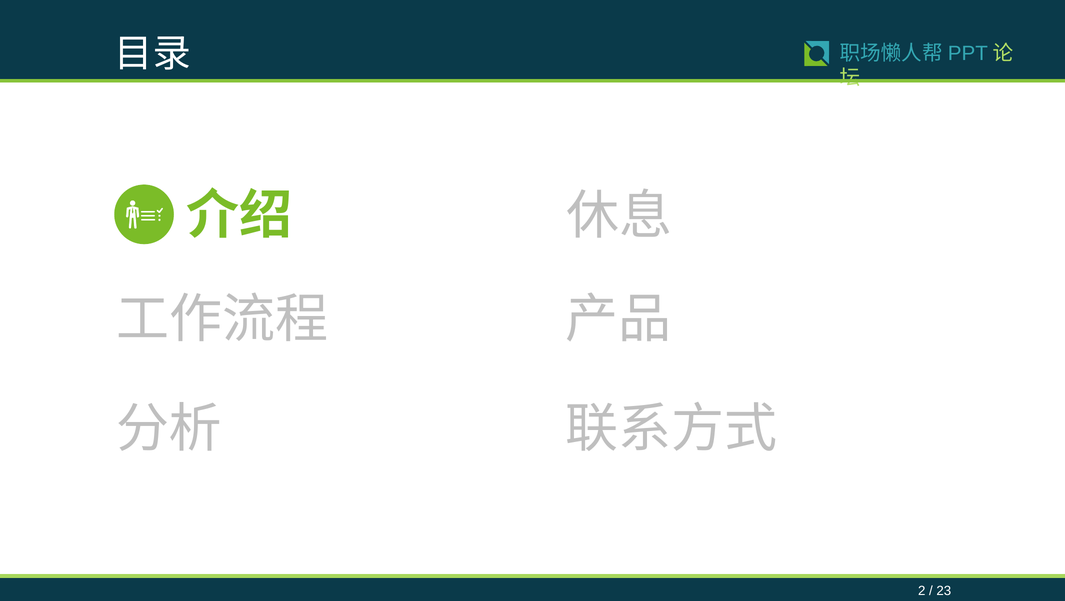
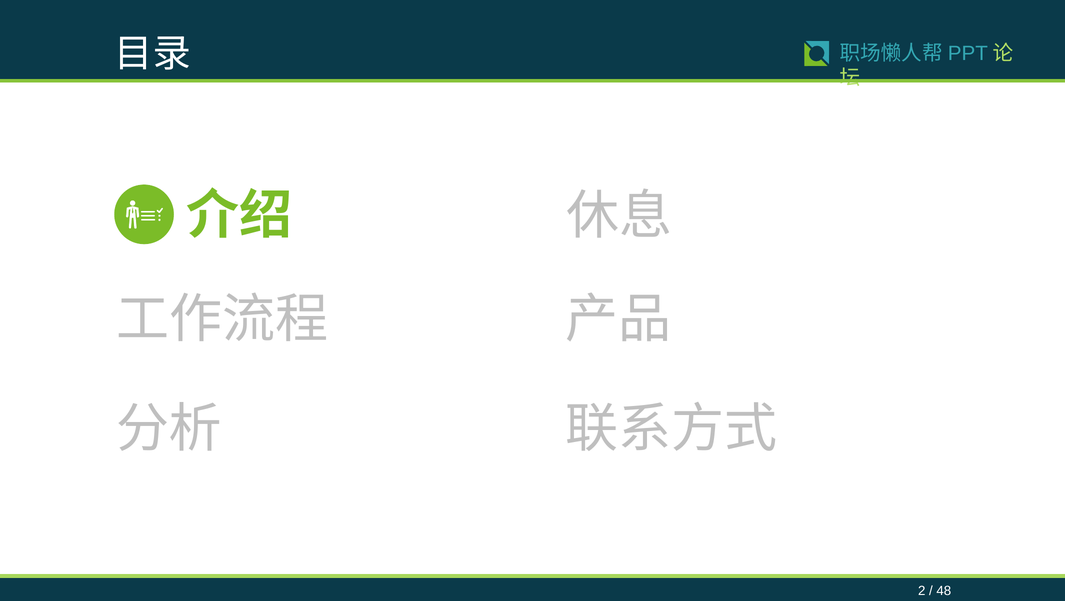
23: 23 -> 48
